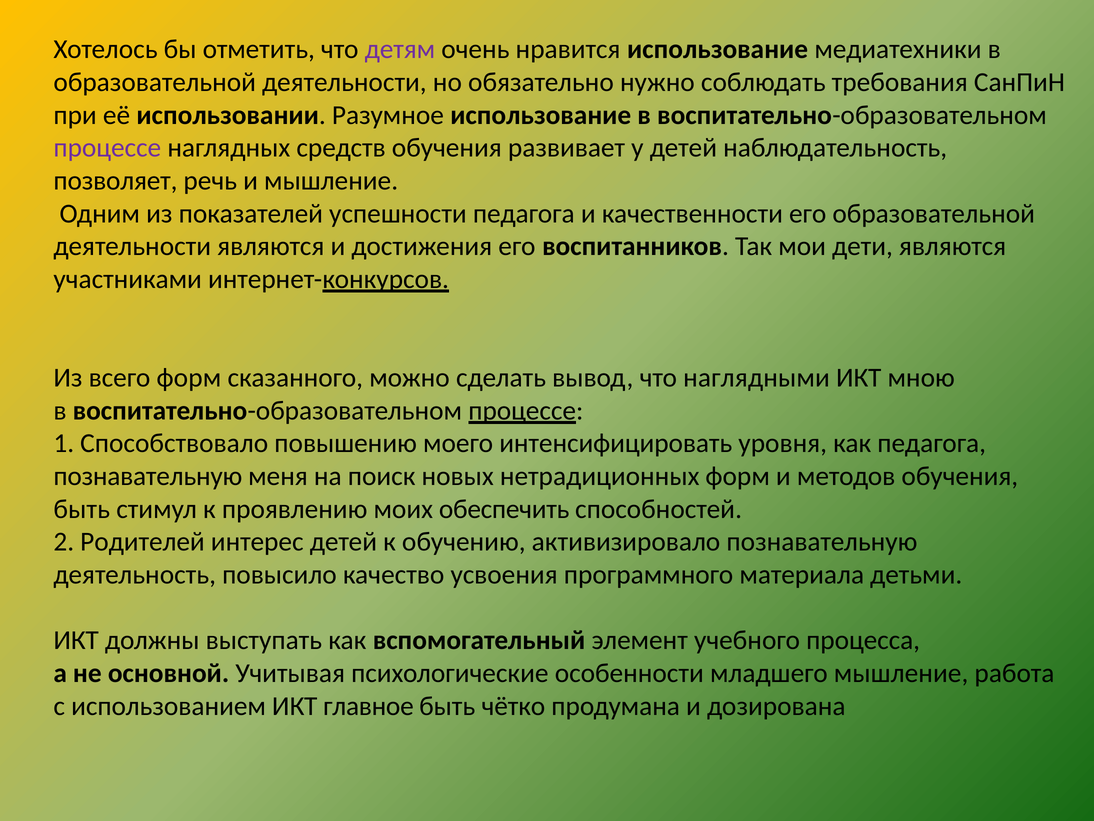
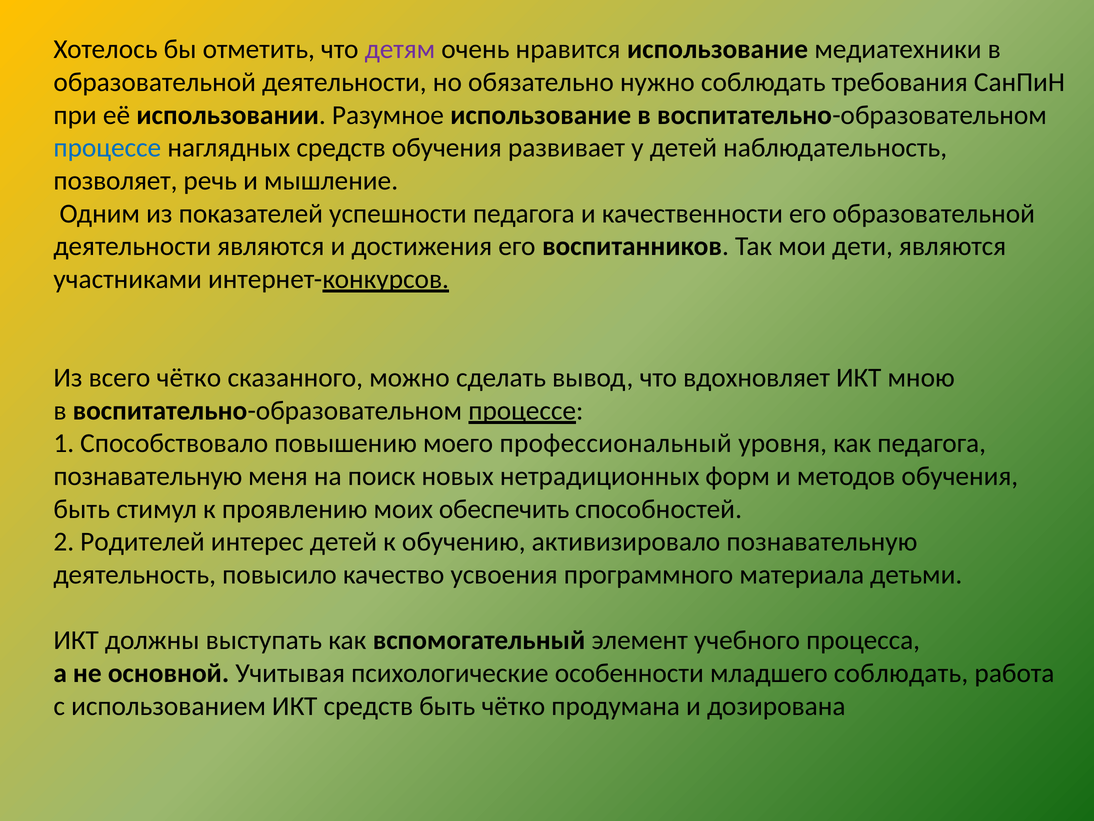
процессе at (107, 148) colour: purple -> blue
всего форм: форм -> чётко
наглядными: наглядными -> вдохновляет
интенсифицировать: интенсифицировать -> профессиональный
младшего мышление: мышление -> соблюдать
ИКТ главное: главное -> средств
